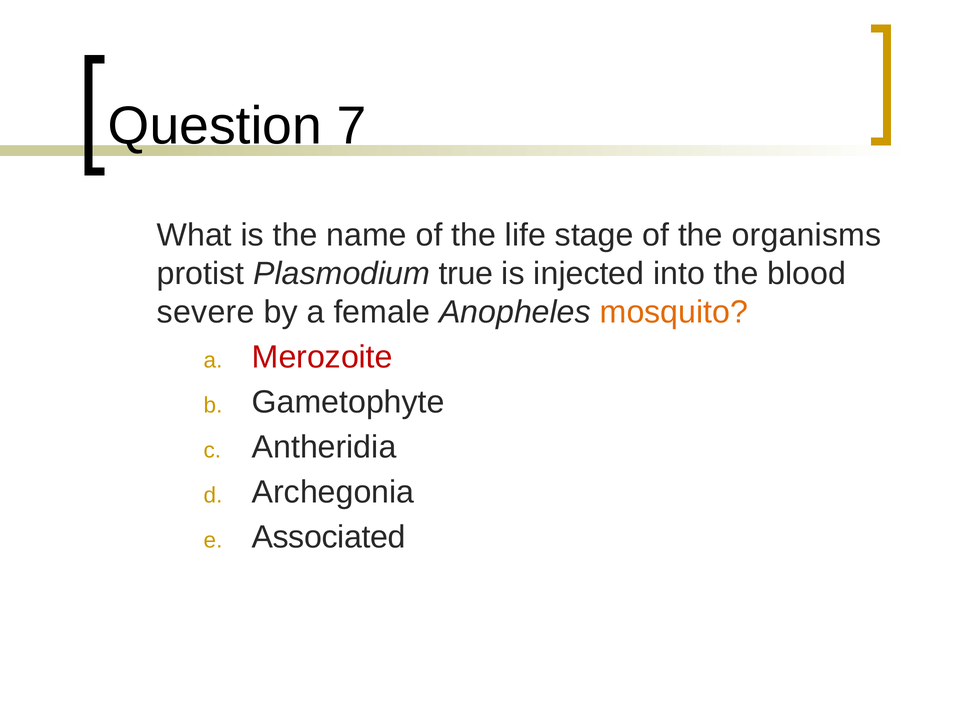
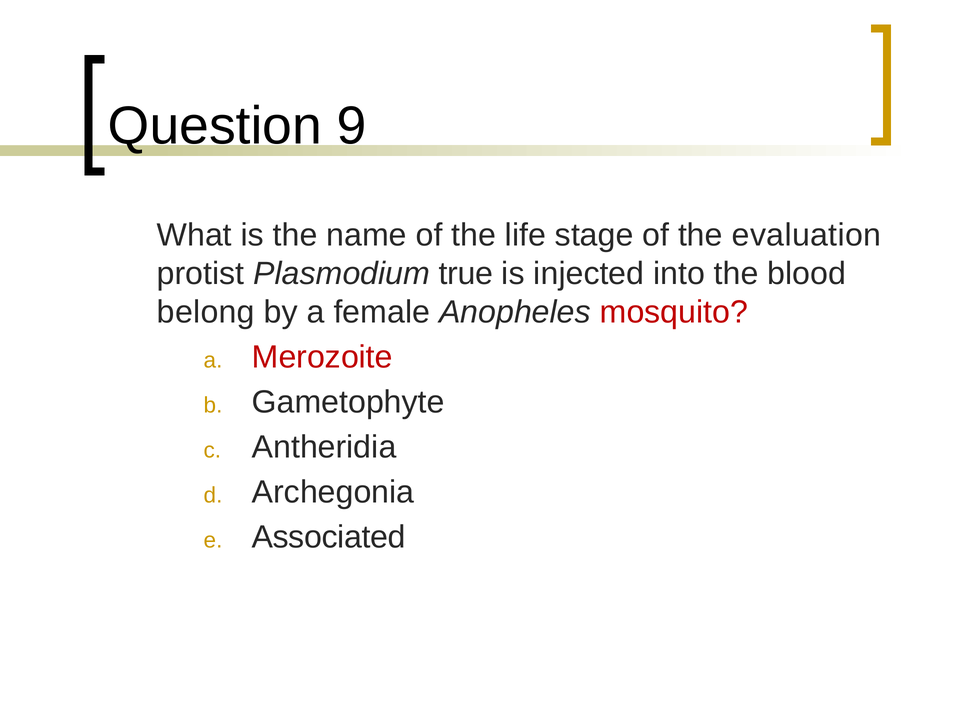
7: 7 -> 9
organisms: organisms -> evaluation
severe: severe -> belong
mosquito colour: orange -> red
